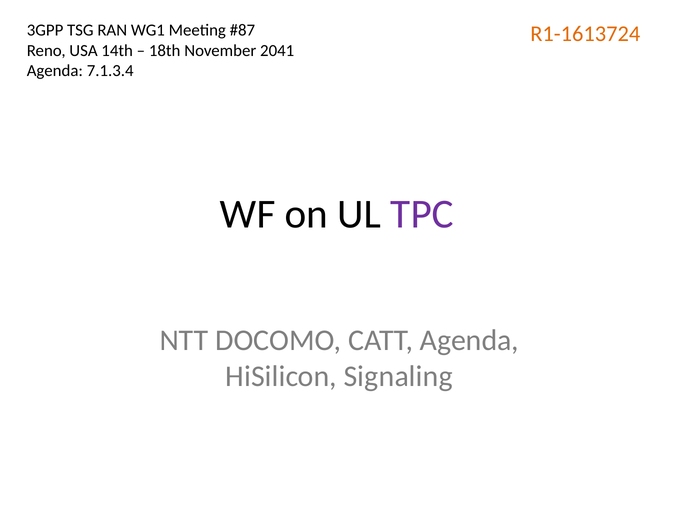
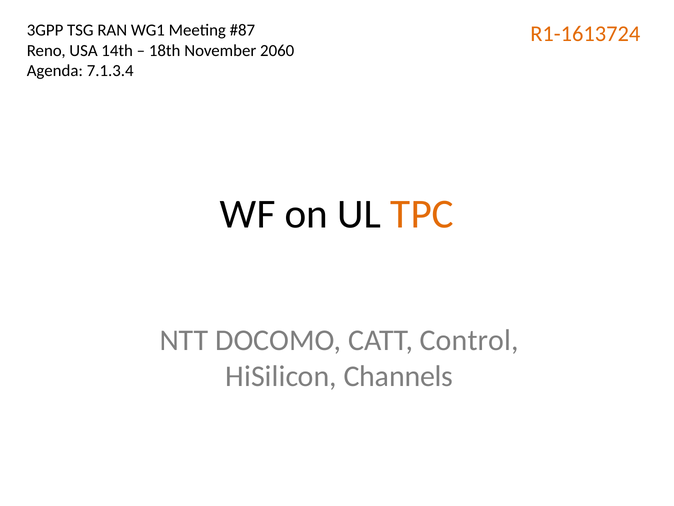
2041: 2041 -> 2060
TPC colour: purple -> orange
CATT Agenda: Agenda -> Control
Signaling: Signaling -> Channels
